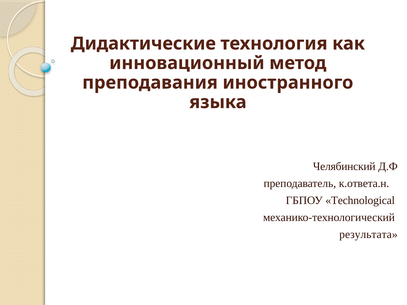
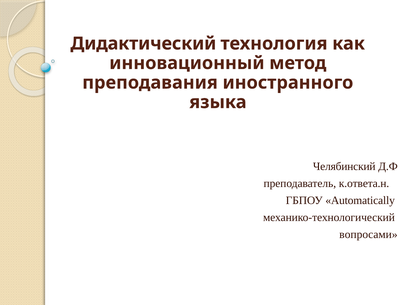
Дидактические: Дидактические -> Дидактический
Technological: Technological -> Automatically
результата: результата -> вопросами
